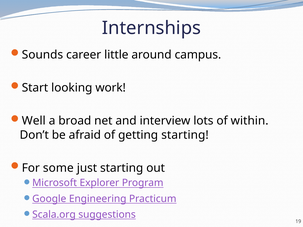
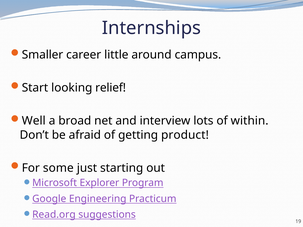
Sounds: Sounds -> Smaller
work: work -> relief
getting starting: starting -> product
Scala.org: Scala.org -> Read.org
